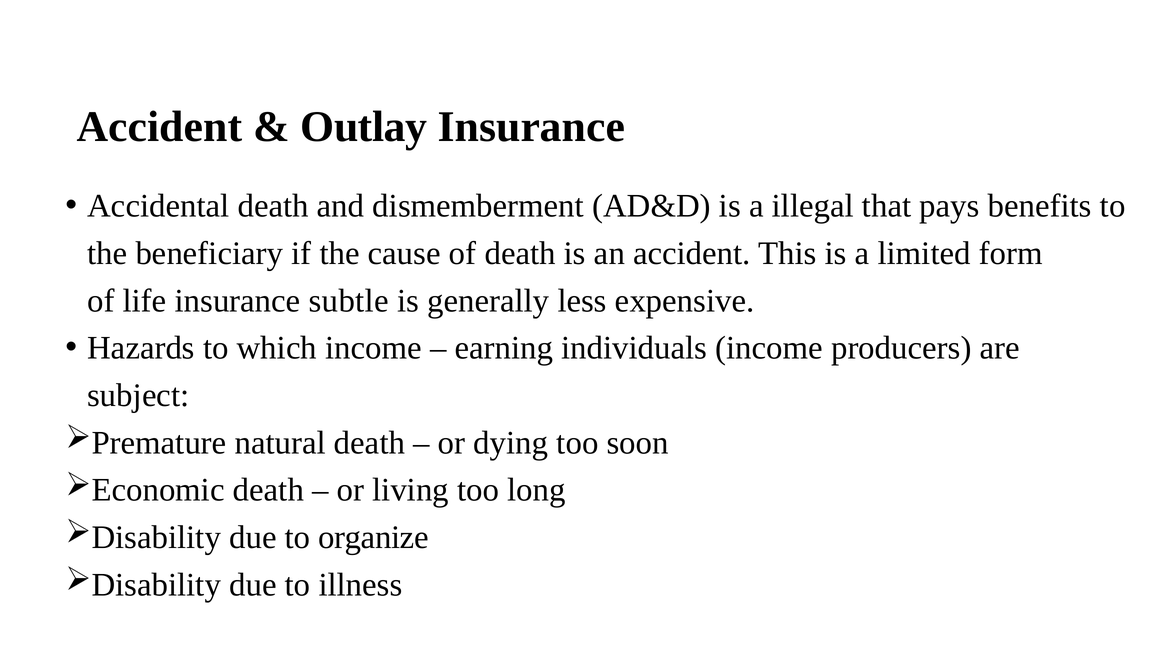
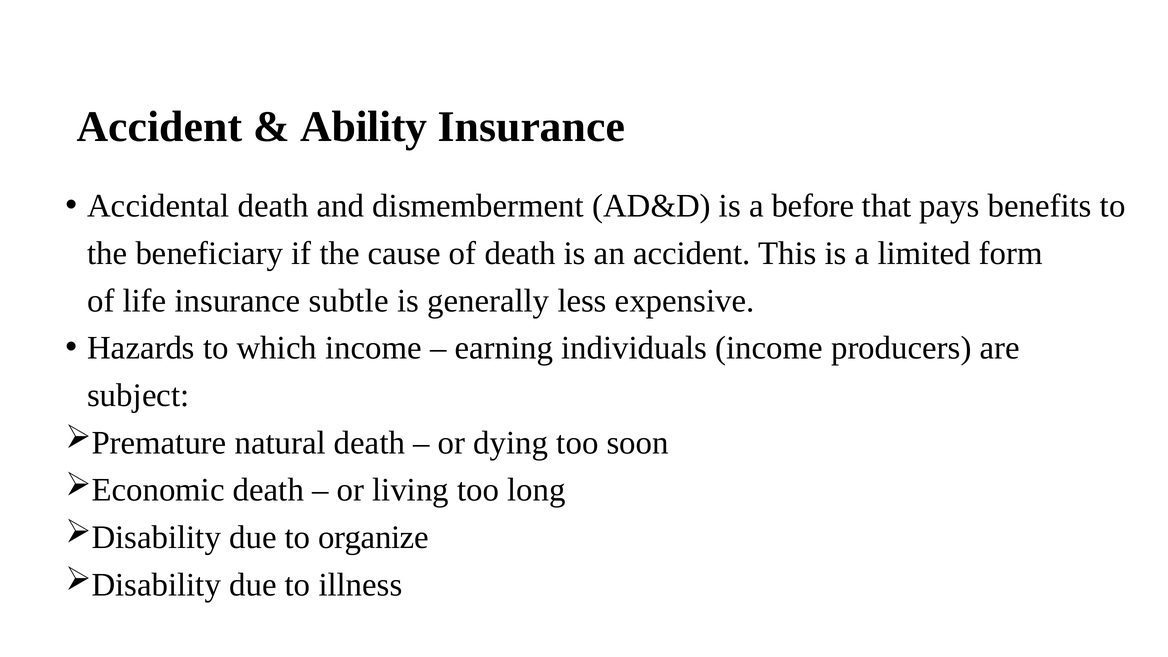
Outlay: Outlay -> Ability
illegal: illegal -> before
